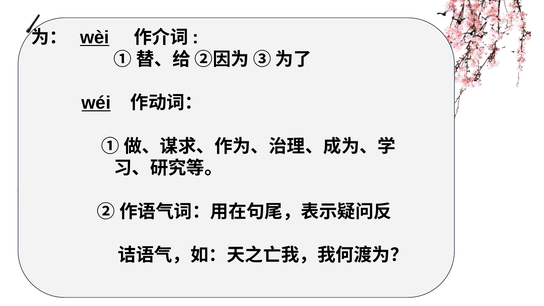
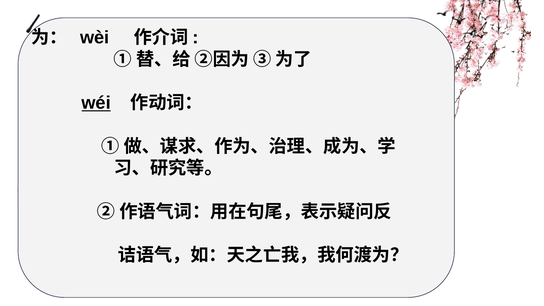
wèi underline: present -> none
